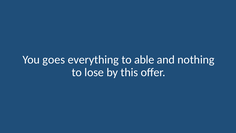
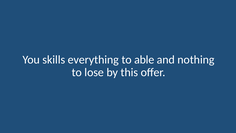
goes: goes -> skills
